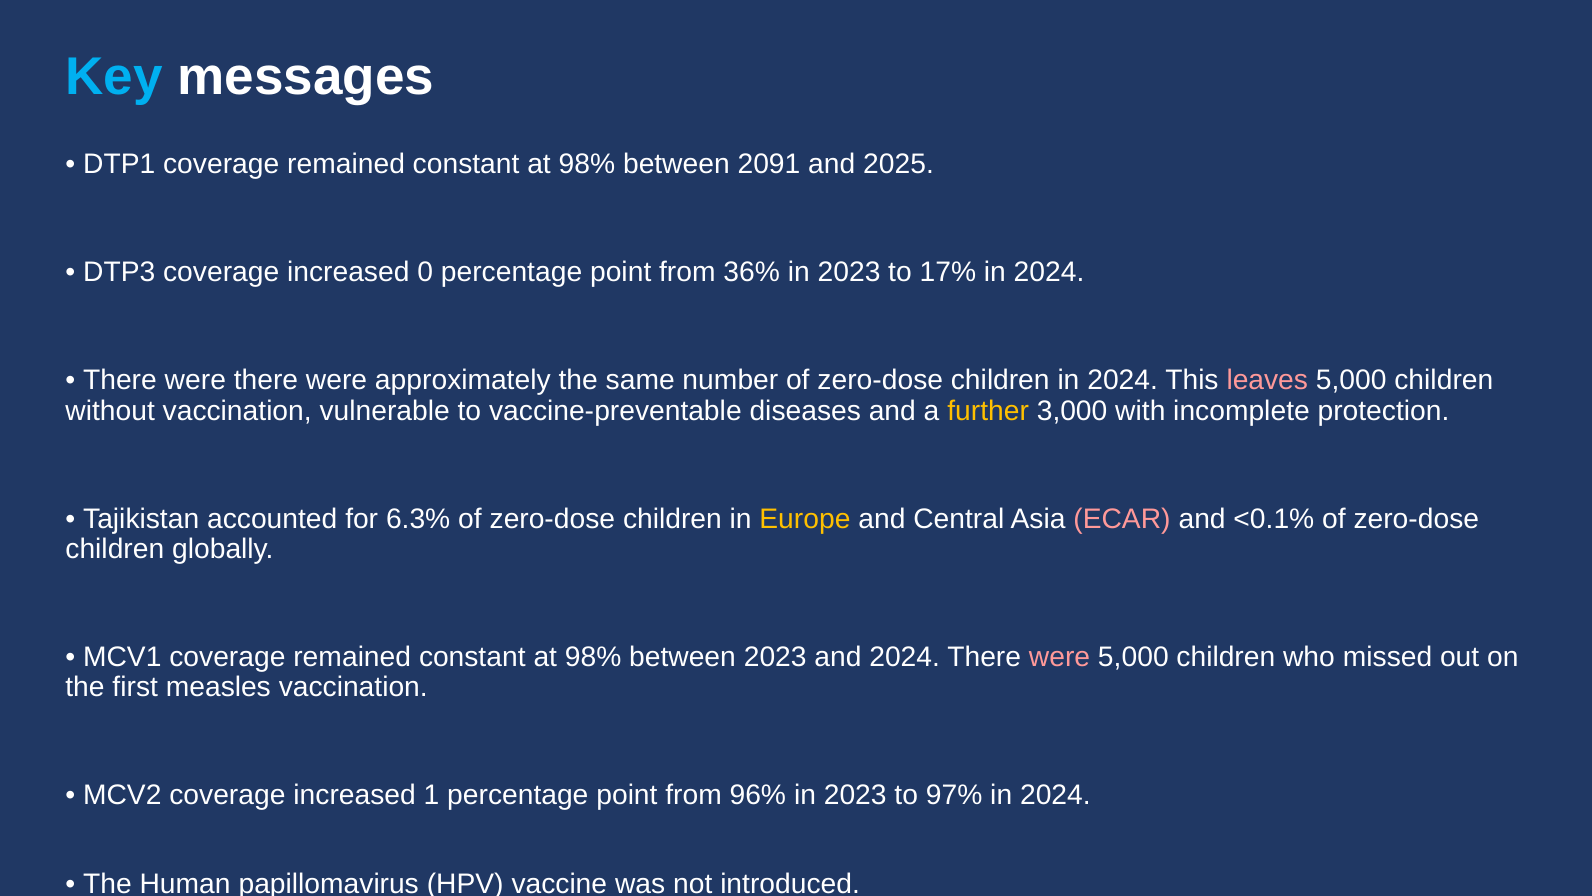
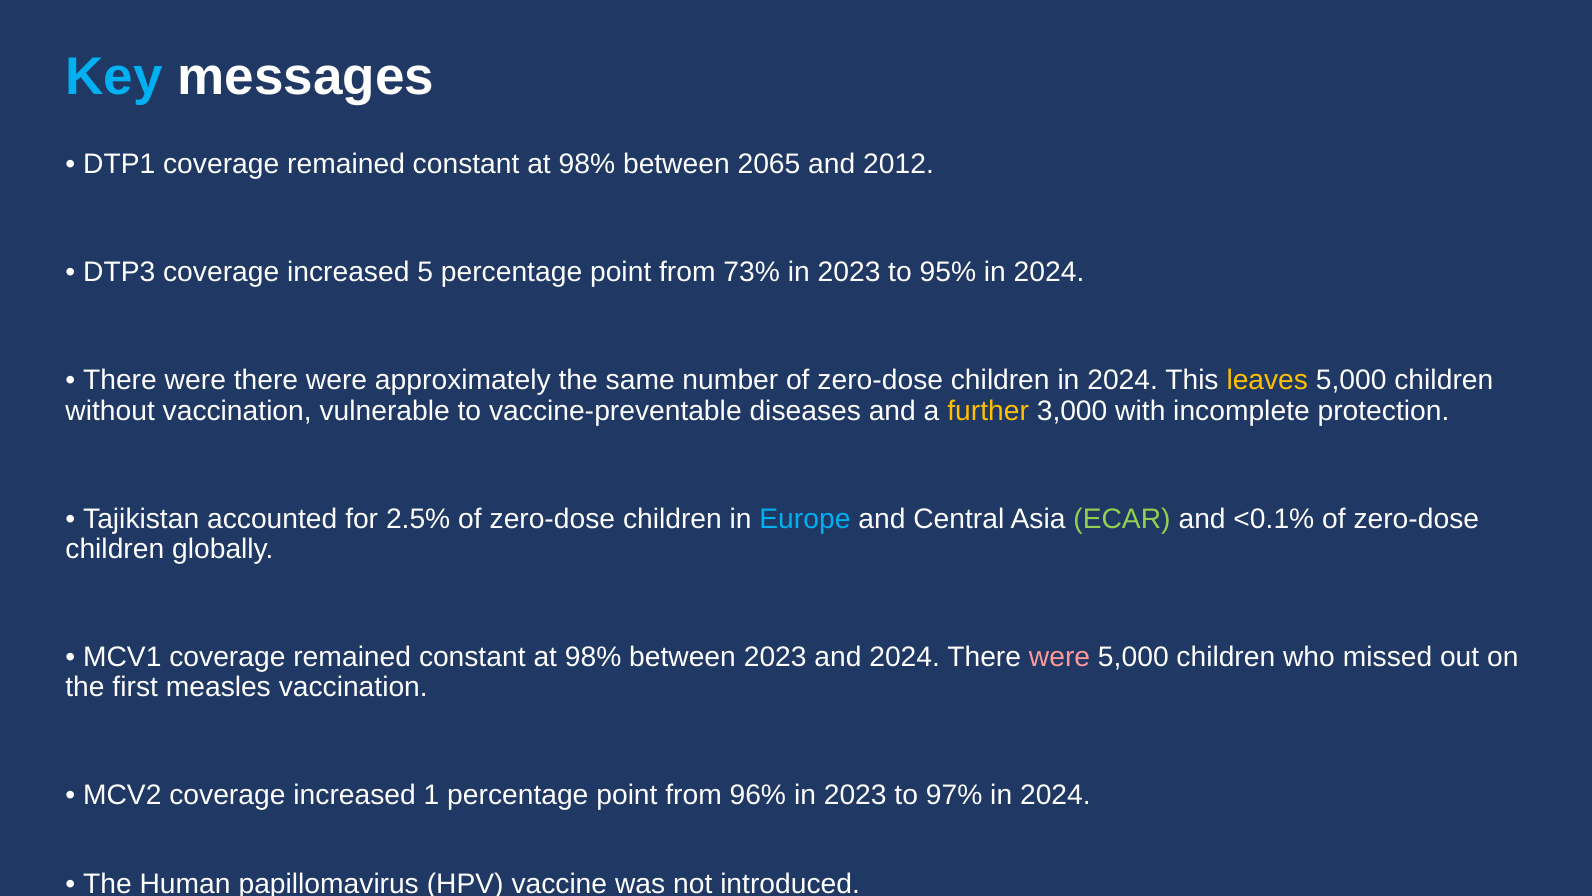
2091: 2091 -> 2065
2025: 2025 -> 2012
0: 0 -> 5
36%: 36% -> 73%
17%: 17% -> 95%
leaves colour: pink -> yellow
6.3%: 6.3% -> 2.5%
Europe colour: yellow -> light blue
ECAR colour: pink -> light green
